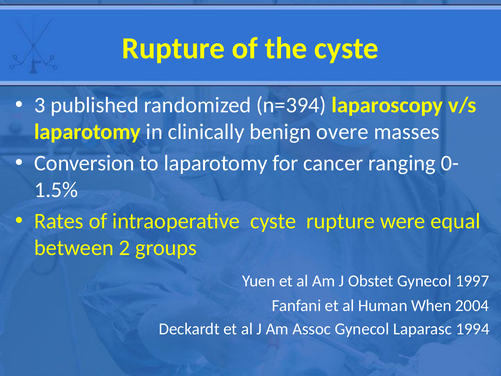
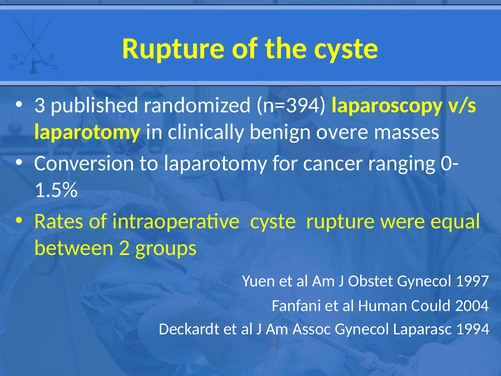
When: When -> Could
